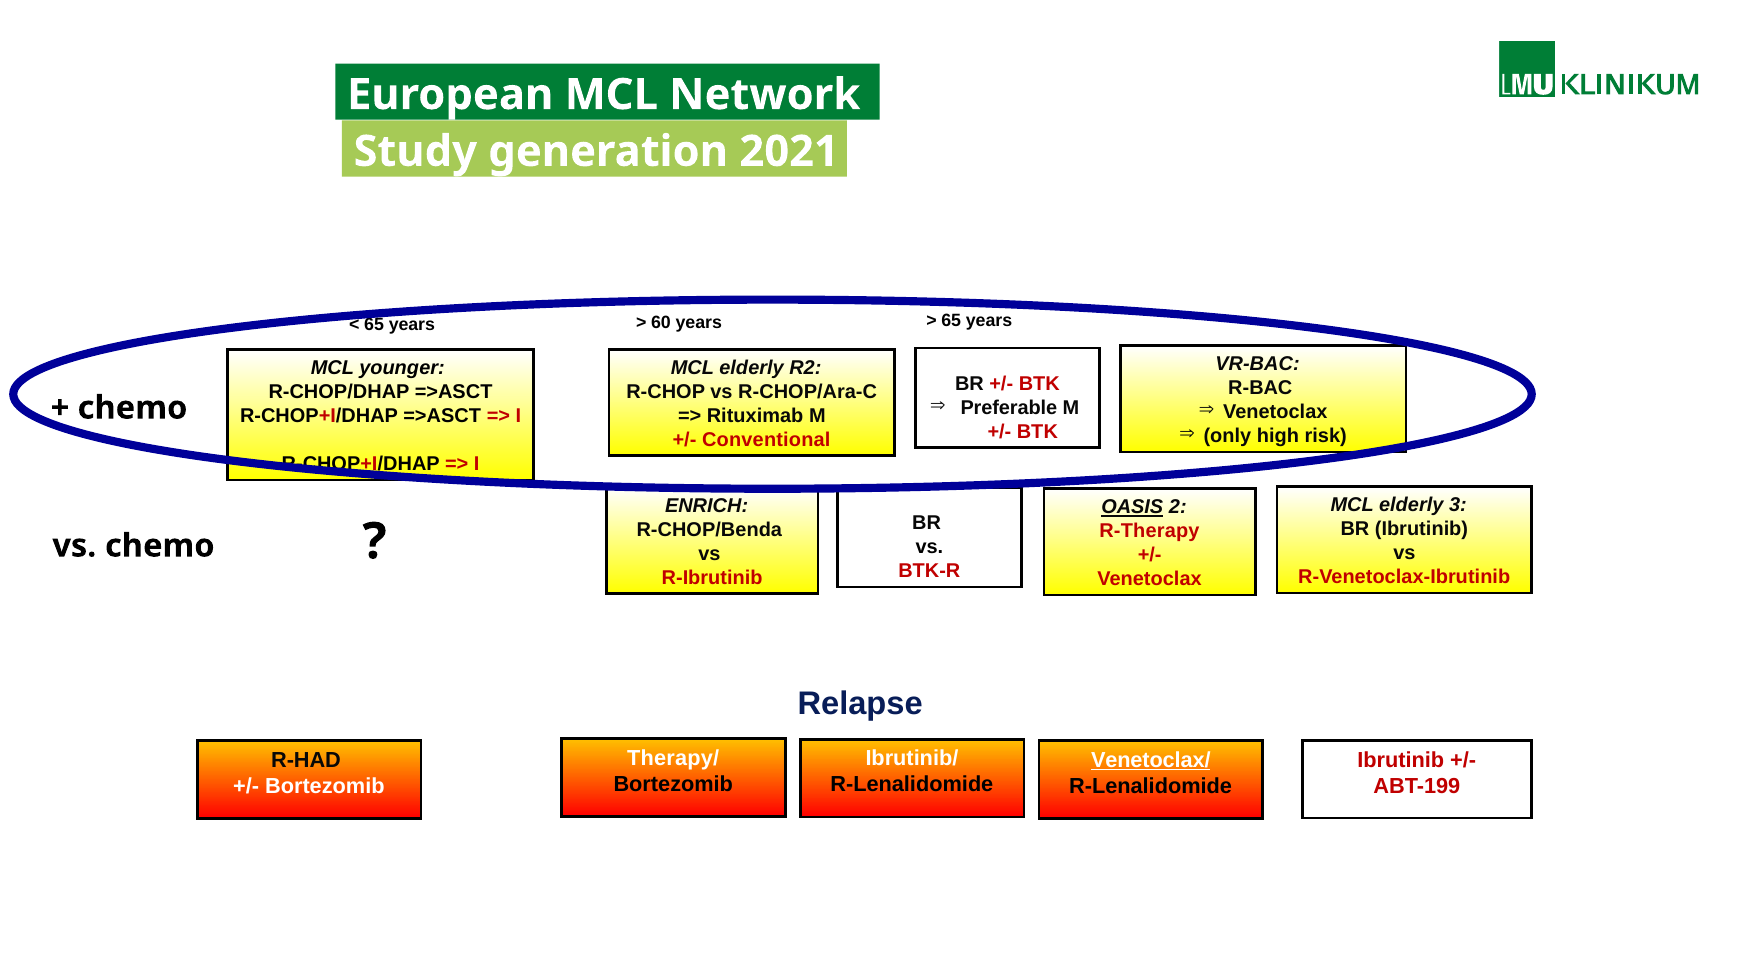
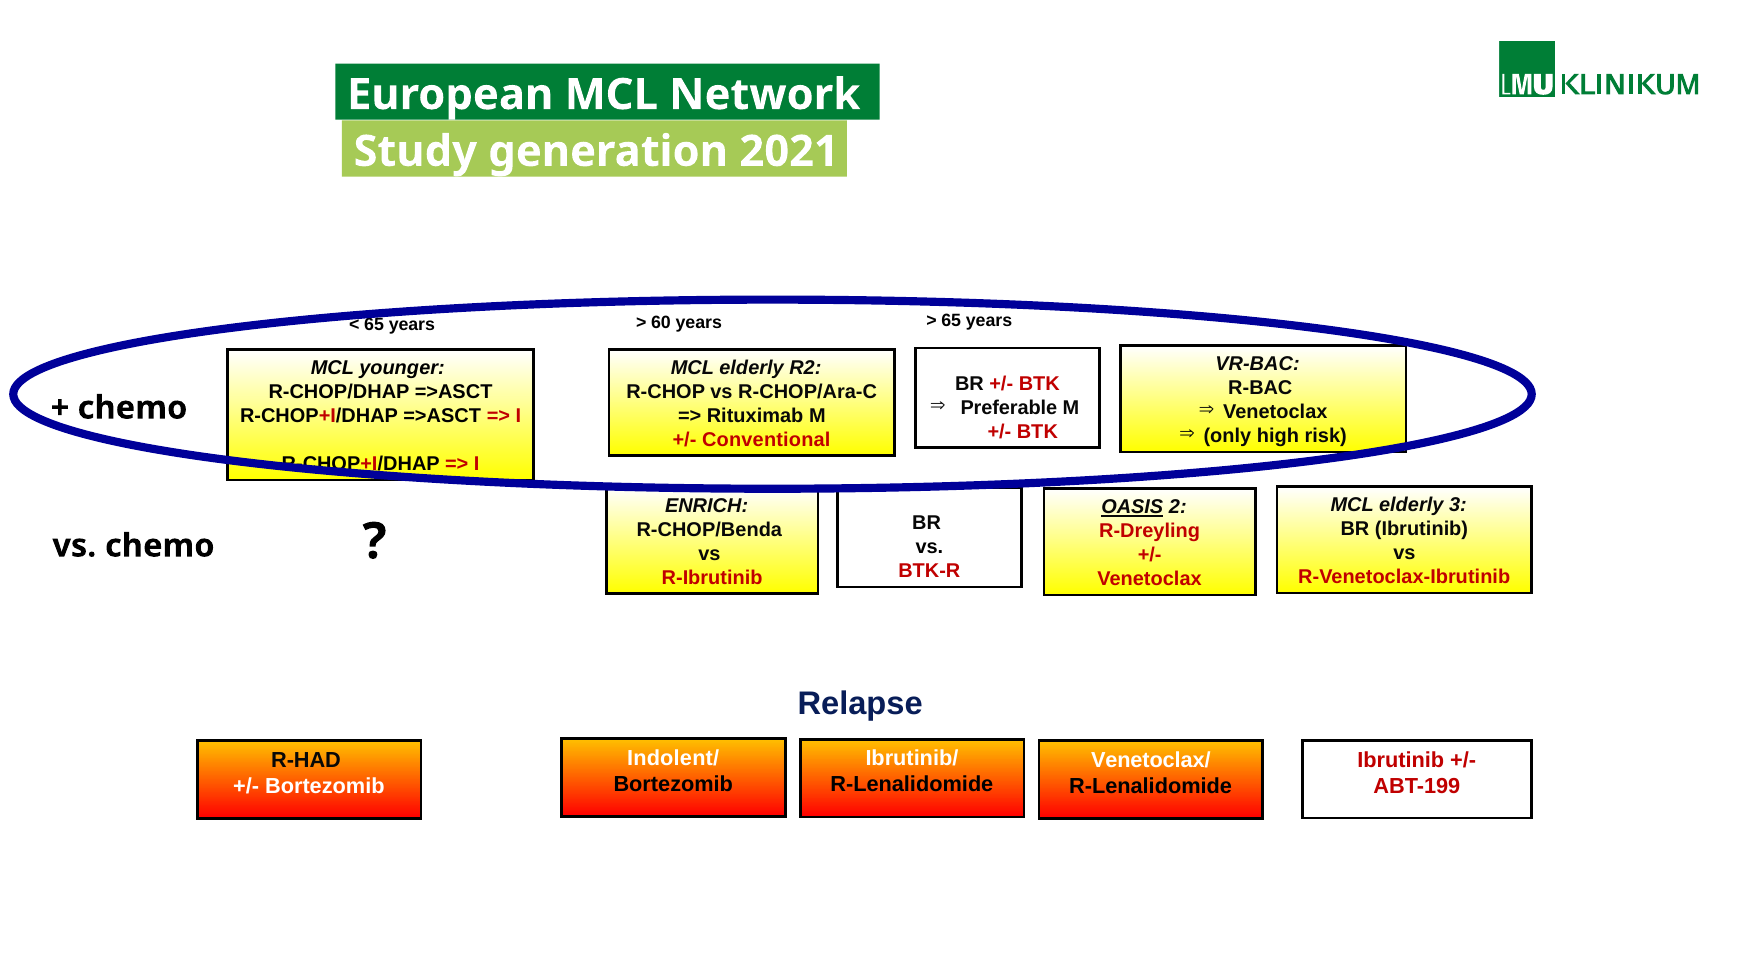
R-Therapy: R-Therapy -> R-Dreyling
Therapy/: Therapy/ -> Indolent/
Venetoclax/ underline: present -> none
